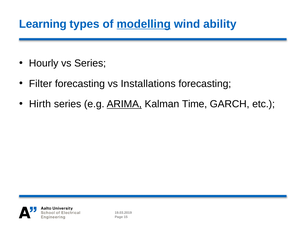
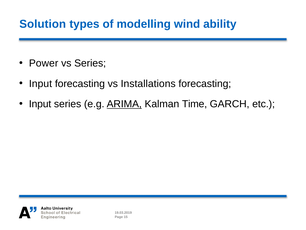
Learning: Learning -> Solution
modelling underline: present -> none
Hourly: Hourly -> Power
Filter at (40, 83): Filter -> Input
Hirth at (40, 104): Hirth -> Input
